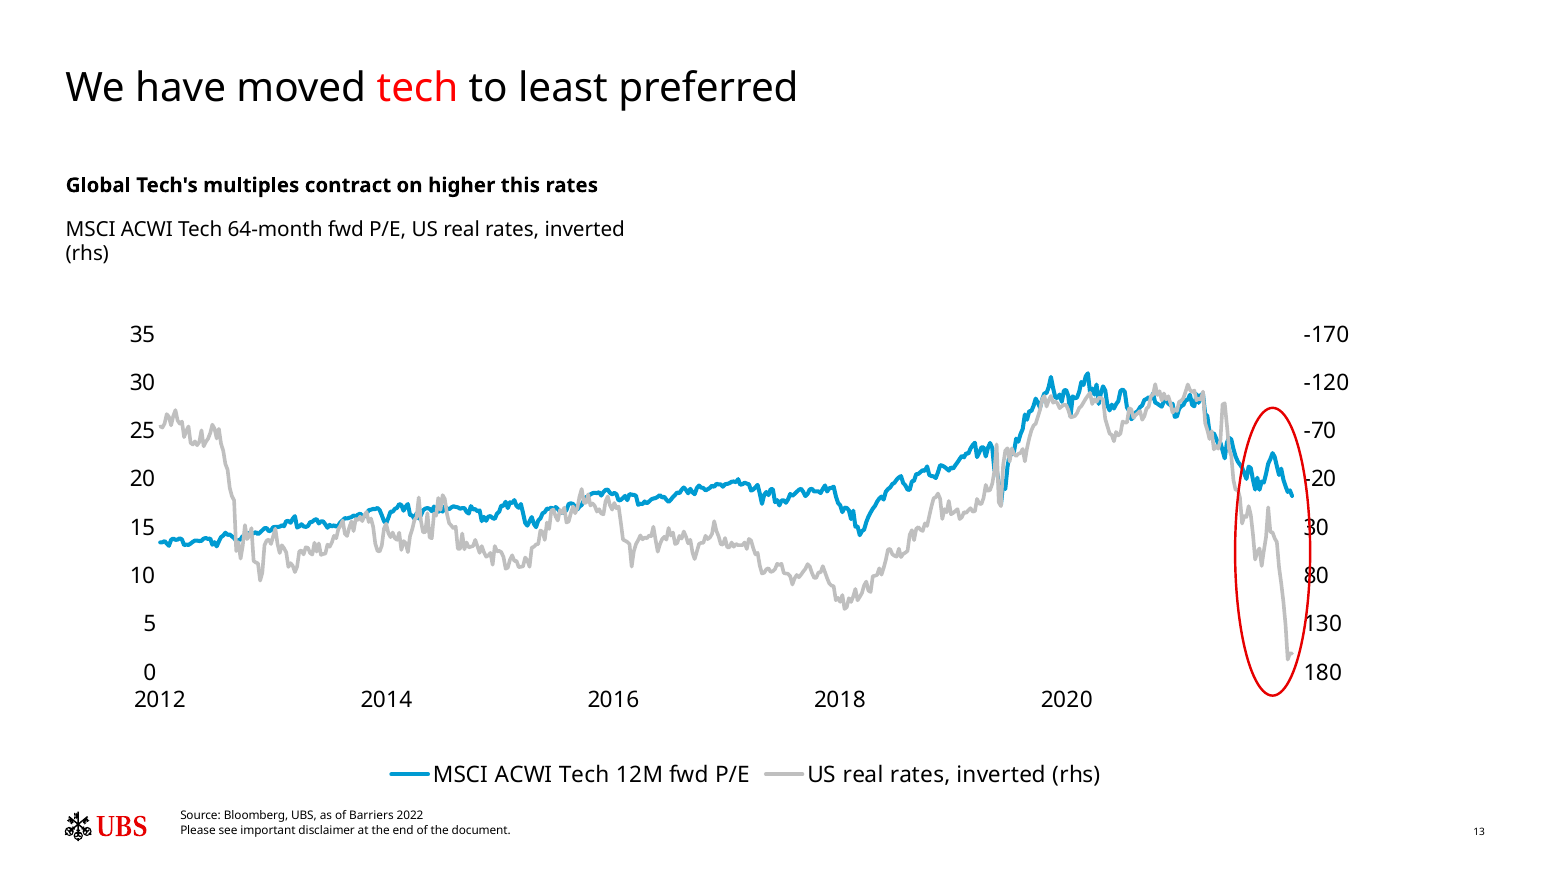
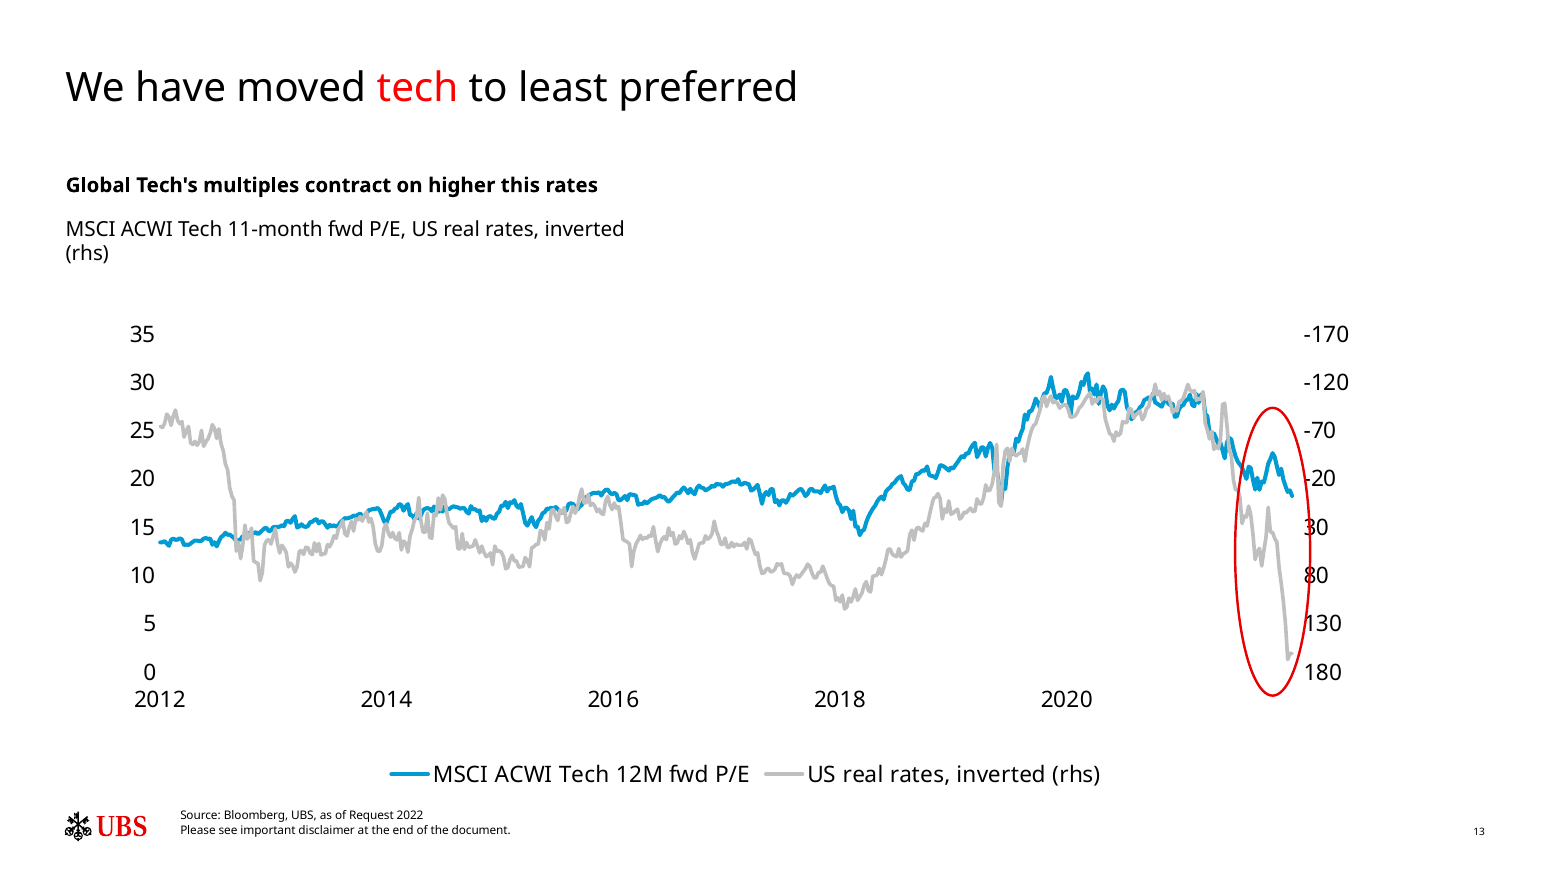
64-month: 64-month -> 11-month
Barriers: Barriers -> Request
